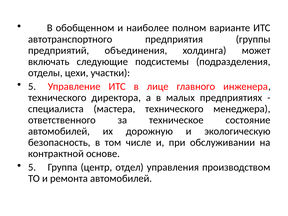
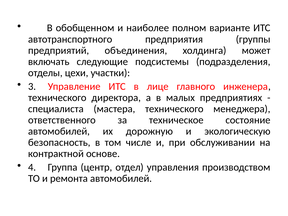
5 at (32, 86): 5 -> 3
5 at (32, 167): 5 -> 4
